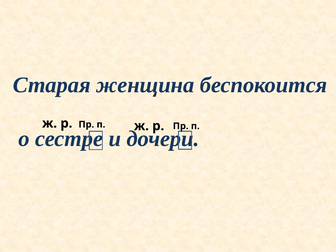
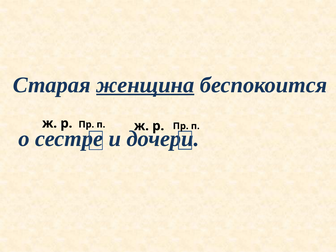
женщина underline: none -> present
